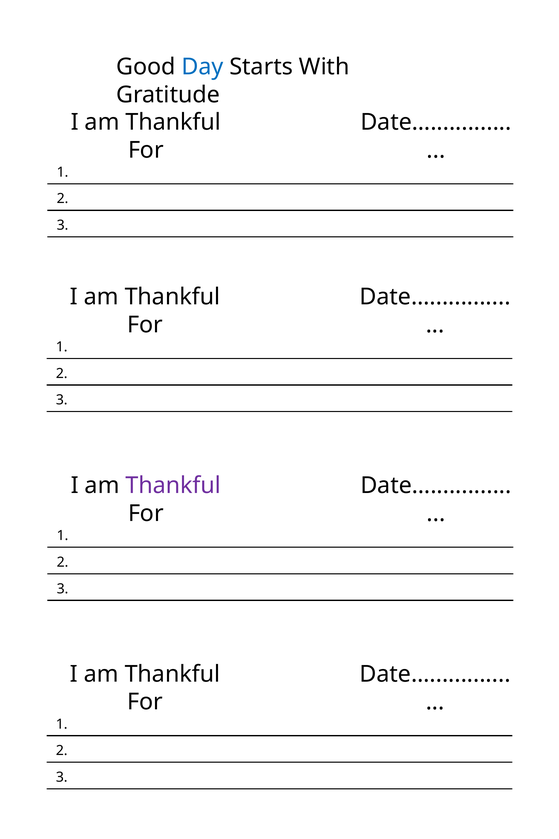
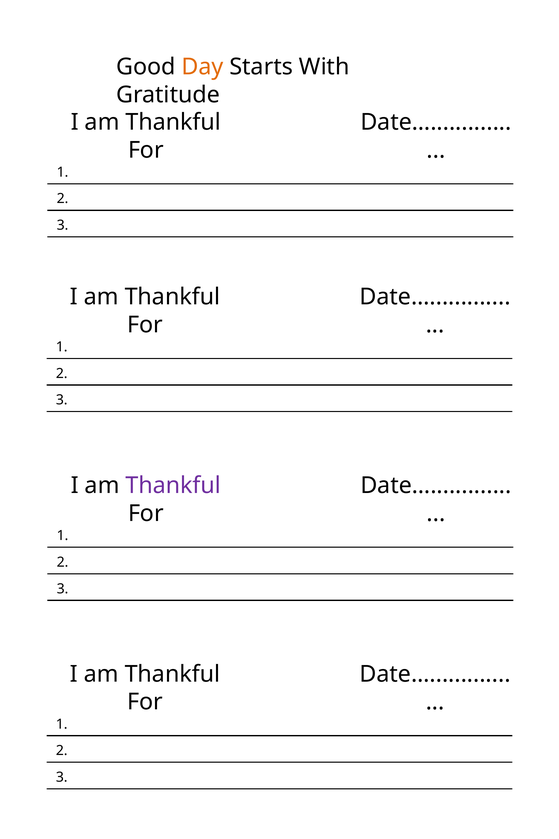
Day colour: blue -> orange
